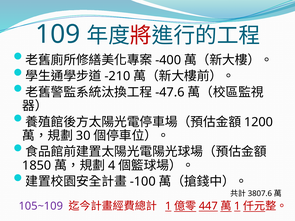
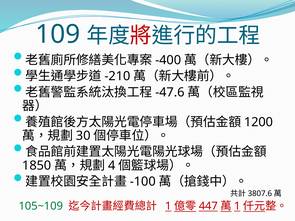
105~109 colour: purple -> green
